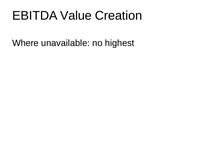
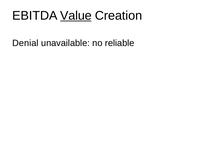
Value underline: none -> present
Where: Where -> Denial
highest: highest -> reliable
